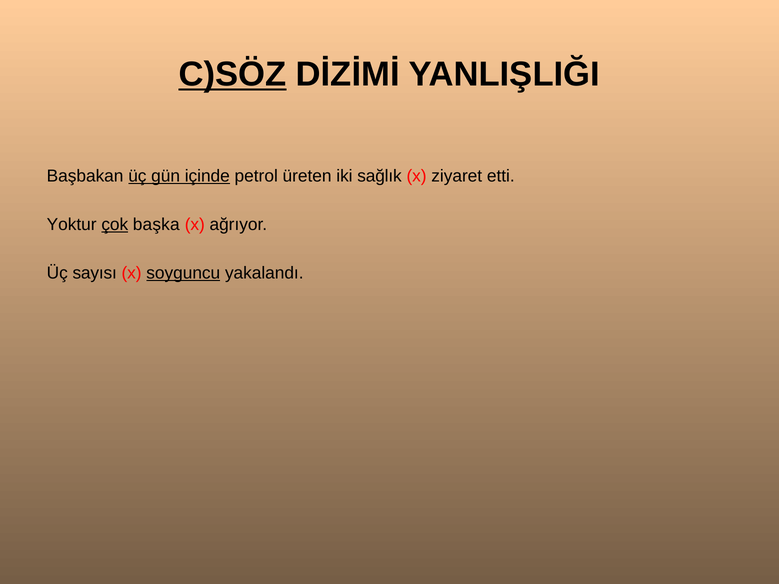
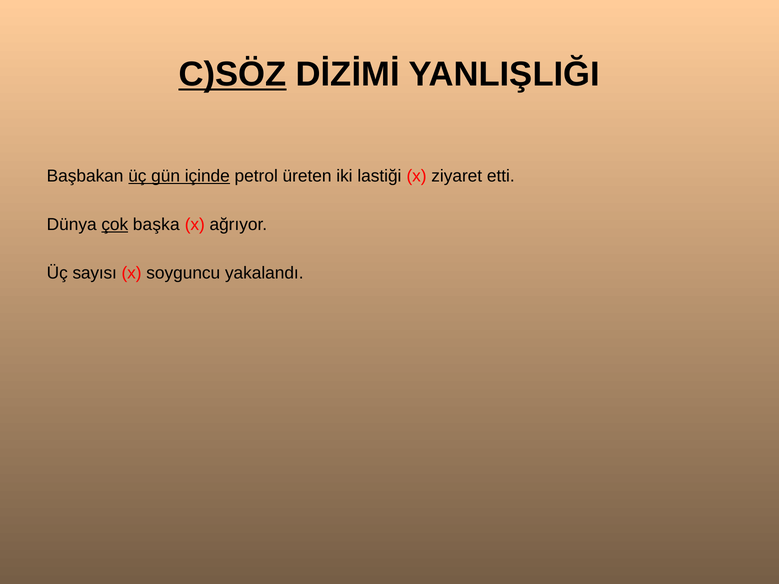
sağlık: sağlık -> lastiği
Yoktur: Yoktur -> Dünya
soyguncu underline: present -> none
